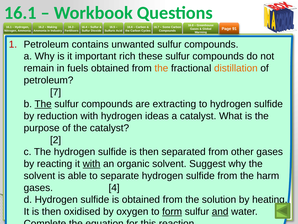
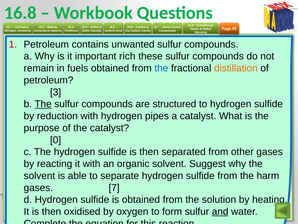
16.1 at (20, 13): 16.1 -> 16.8
the at (161, 68) colour: orange -> blue
7: 7 -> 3
extracting: extracting -> structured
ideas: ideas -> pipes
2 at (56, 140): 2 -> 0
with at (92, 163) underline: present -> none
4: 4 -> 7
form underline: present -> none
